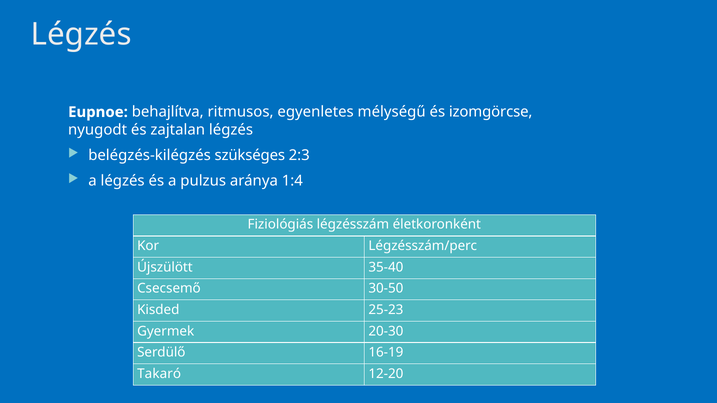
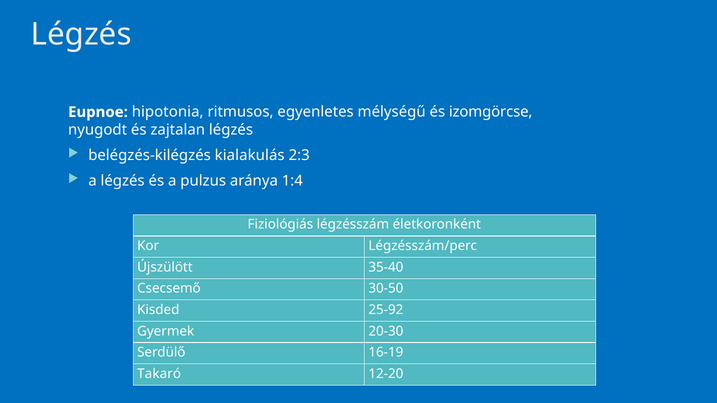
behajlítva: behajlítva -> hipotonia
szükséges: szükséges -> kialakulás
25-23: 25-23 -> 25-92
